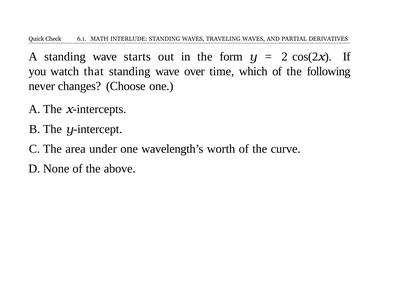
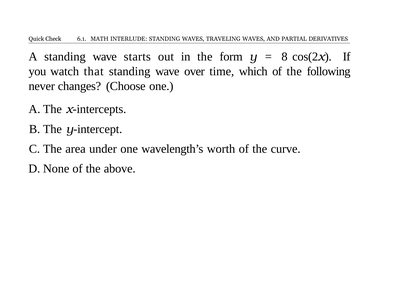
2: 2 -> 8
